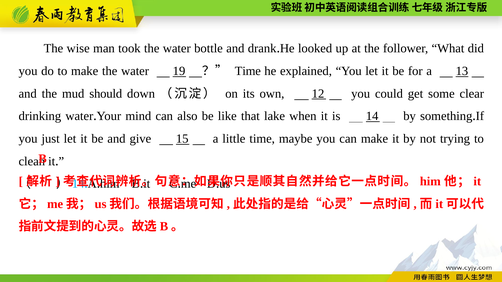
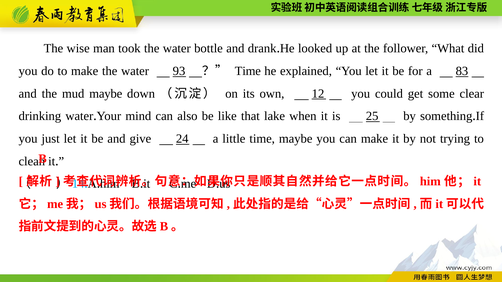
19: 19 -> 93
13: 13 -> 83
mud should: should -> maybe
14: 14 -> 25
15: 15 -> 24
